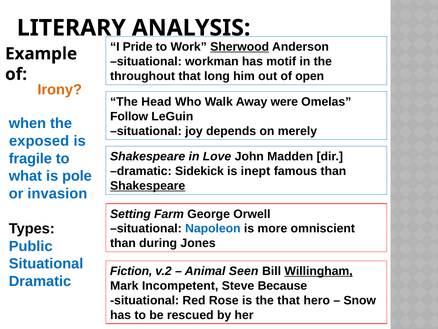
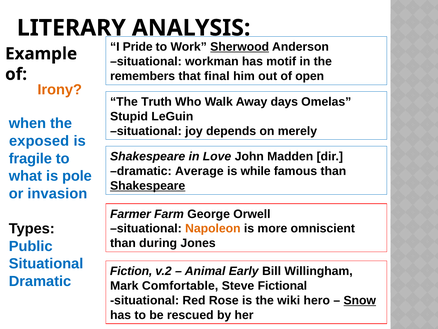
throughout: throughout -> remembers
long: long -> final
Head: Head -> Truth
were: were -> days
Follow: Follow -> Stupid
Sidekick: Sidekick -> Average
inept: inept -> while
Setting: Setting -> Farmer
Napoleon colour: blue -> orange
Seen: Seen -> Early
Willingham underline: present -> none
Incompetent: Incompetent -> Comfortable
Because: Because -> Fictional
the that: that -> wiki
Snow underline: none -> present
